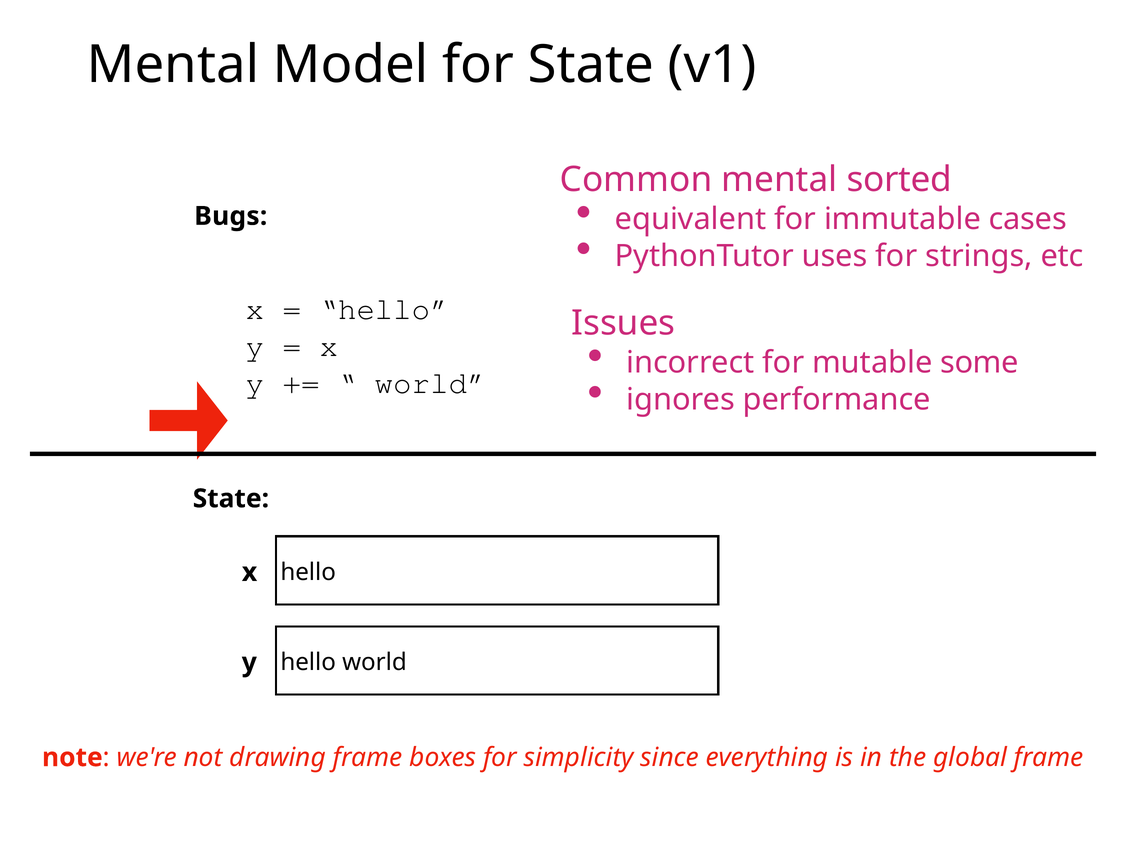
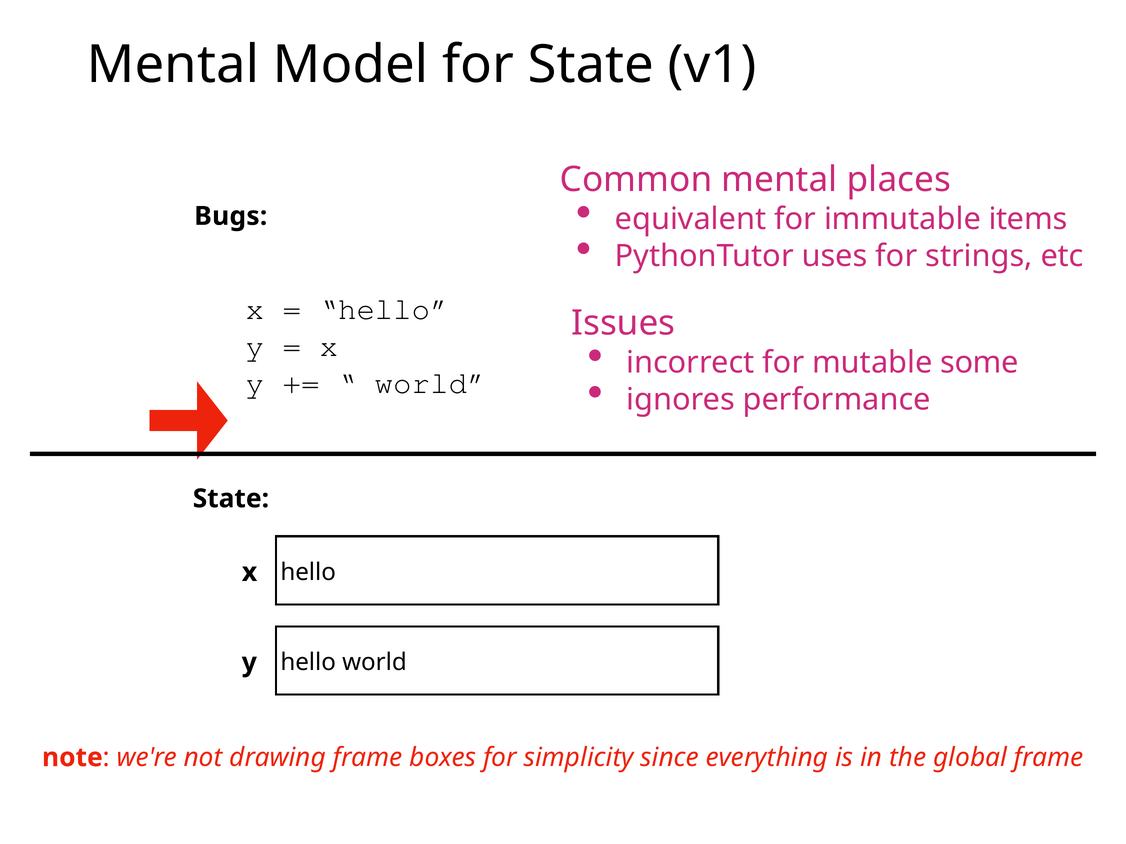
sorted: sorted -> places
cases: cases -> items
